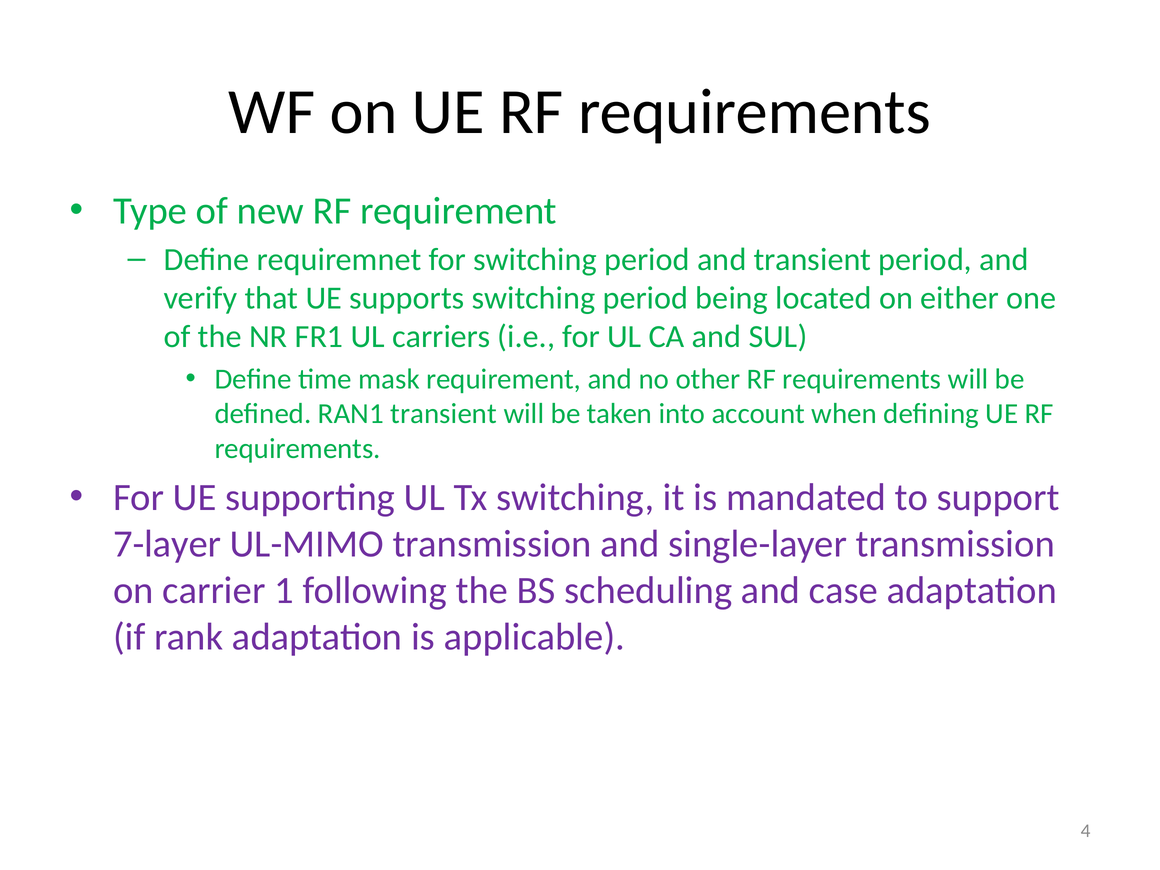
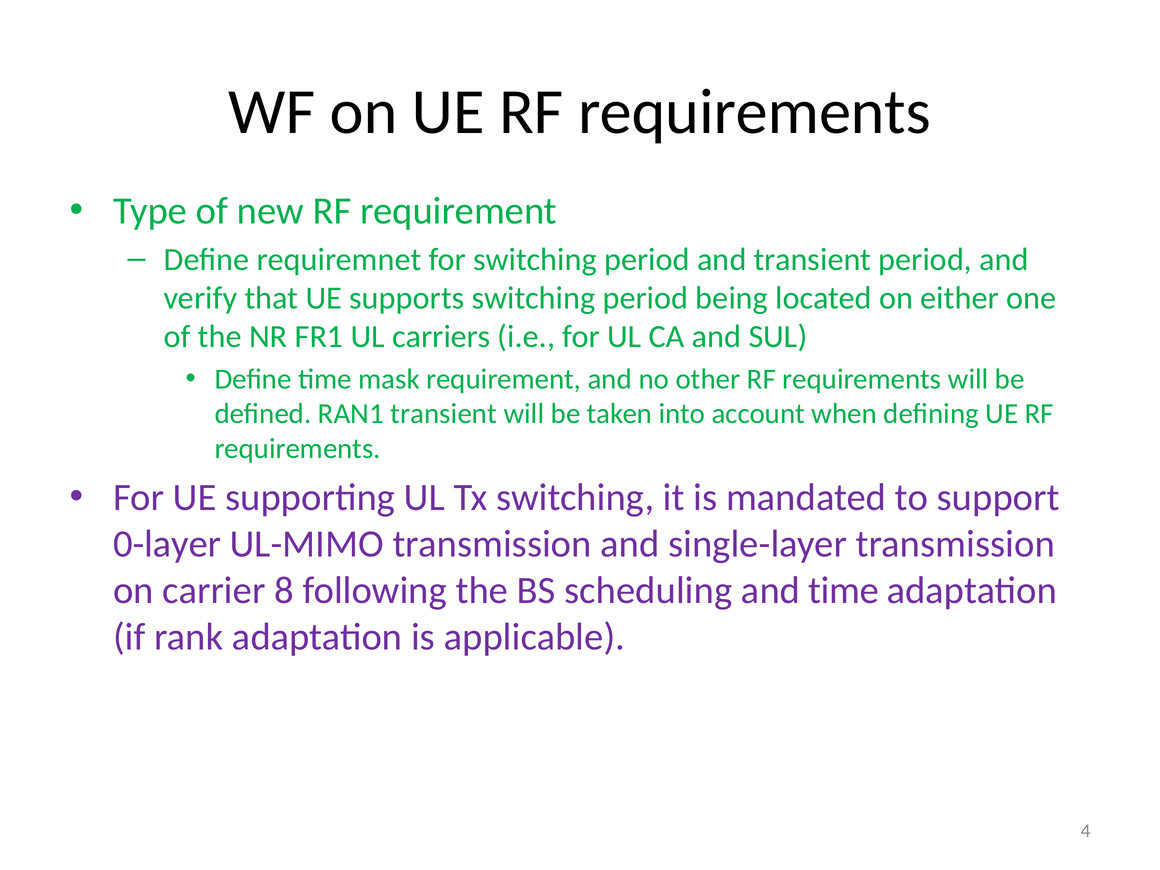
7-layer: 7-layer -> 0-layer
1: 1 -> 8
and case: case -> time
